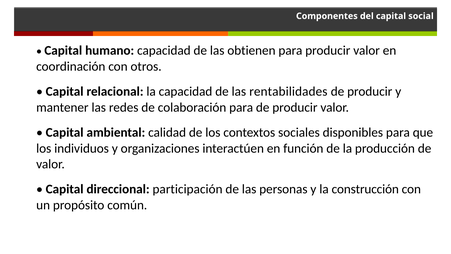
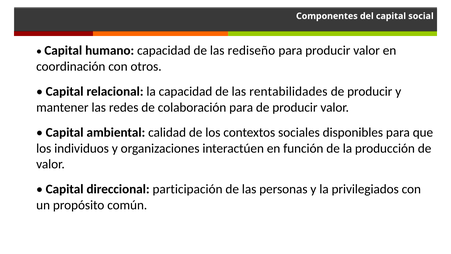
obtienen: obtienen -> rediseño
construcción: construcción -> privilegiados
